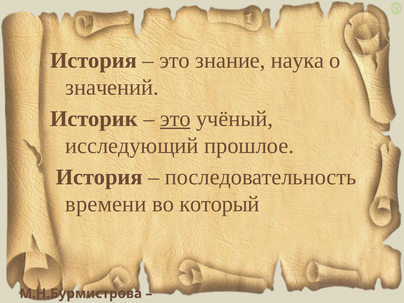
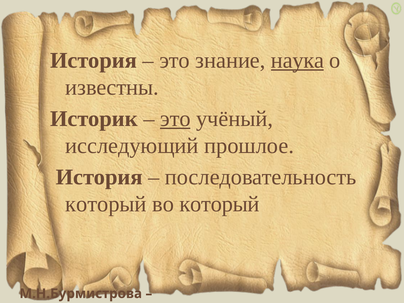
наука underline: none -> present
значений: значений -> известны
времени at (106, 204): времени -> который
